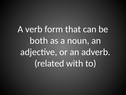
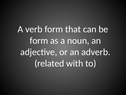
both at (39, 40): both -> form
